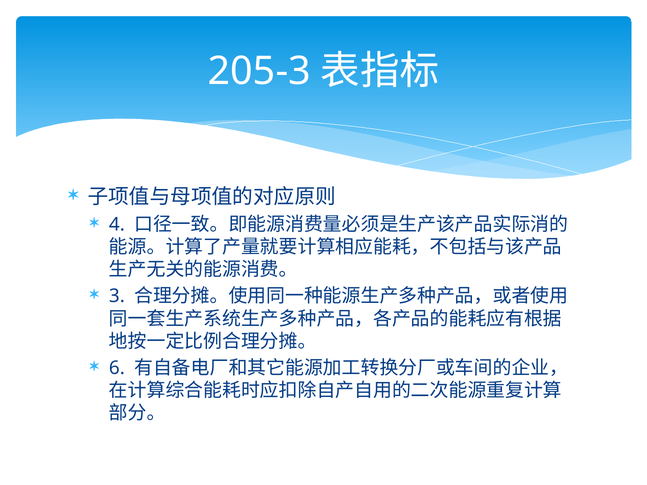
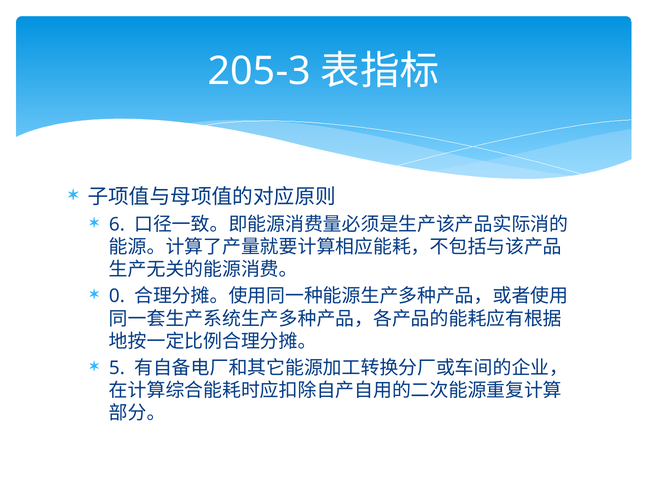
4: 4 -> 6
3: 3 -> 0
6: 6 -> 5
